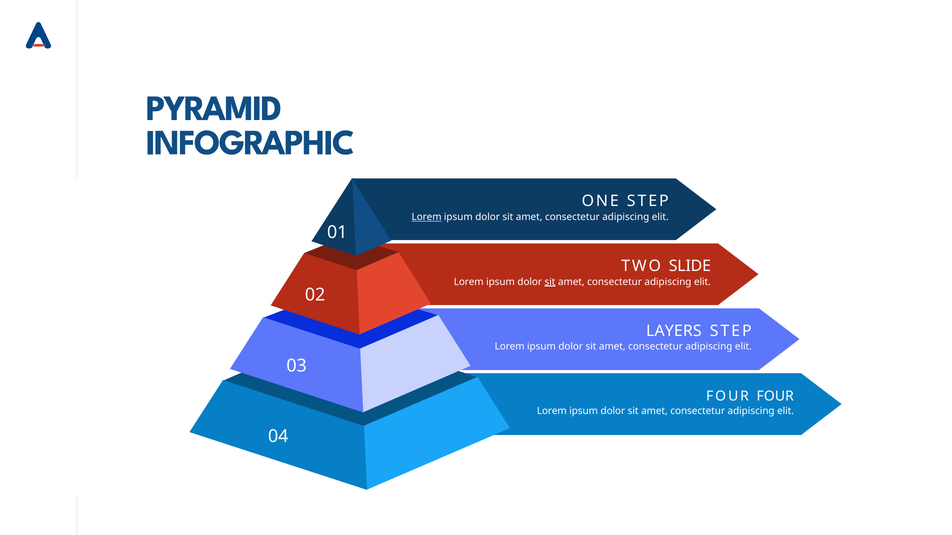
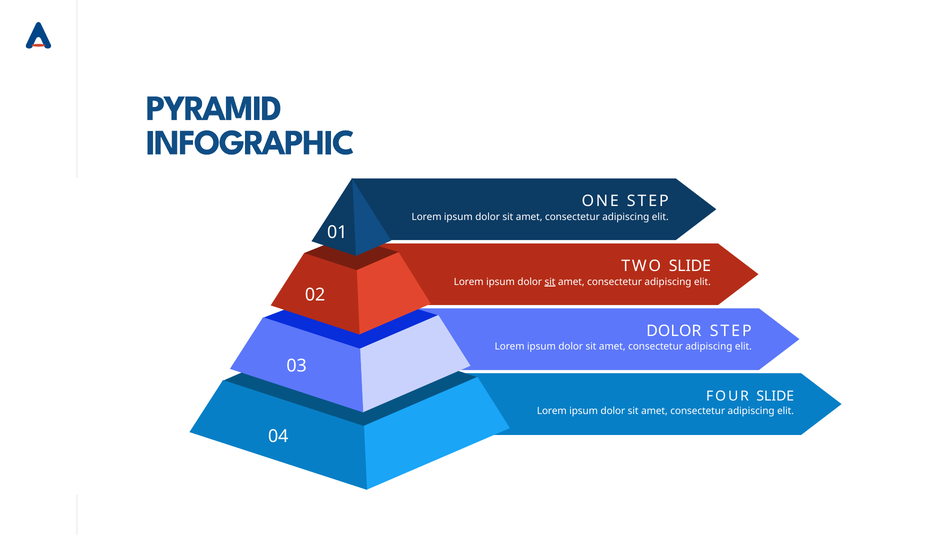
Lorem at (427, 217) underline: present -> none
LAYERS at (674, 331): LAYERS -> DOLOR
FOUR FOUR: FOUR -> SLIDE
